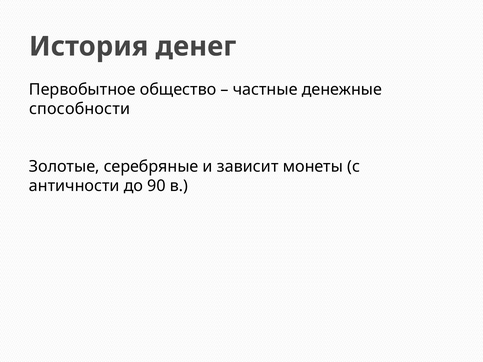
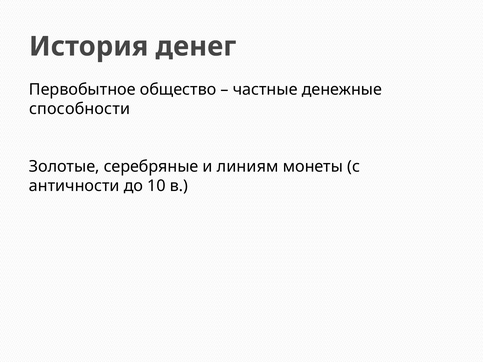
зависит: зависит -> линиям
90: 90 -> 10
